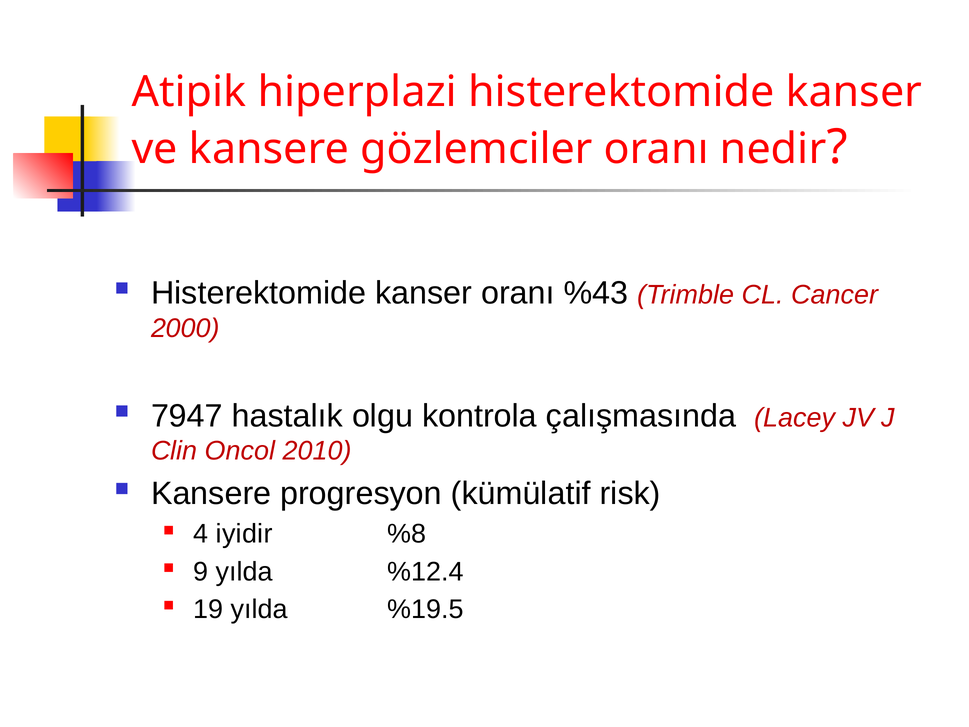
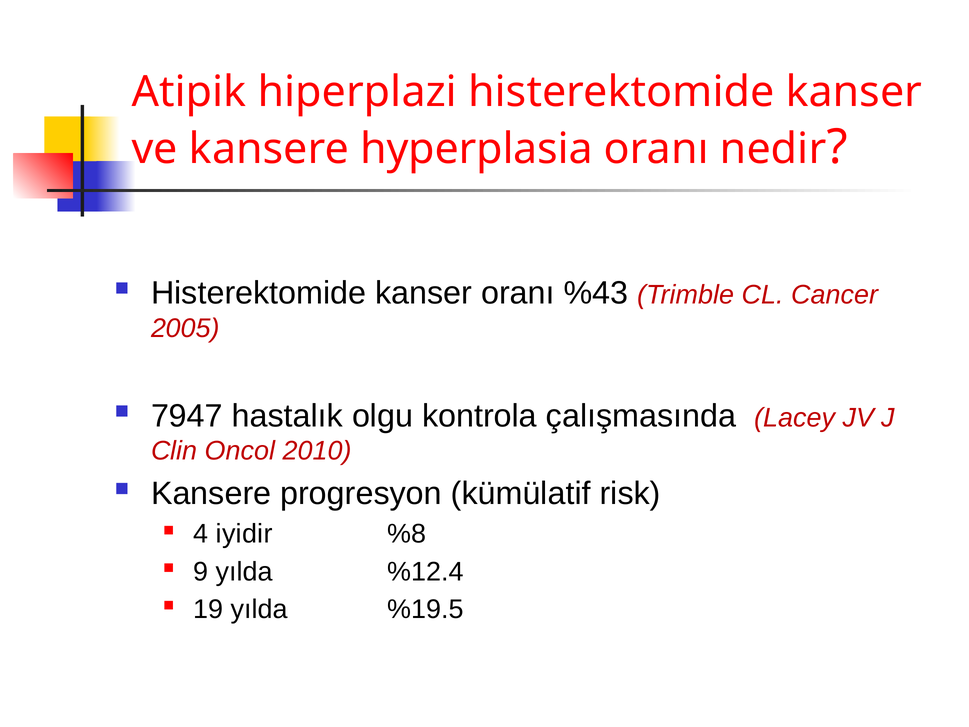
gözlemciler: gözlemciler -> hyperplasia
2000: 2000 -> 2005
